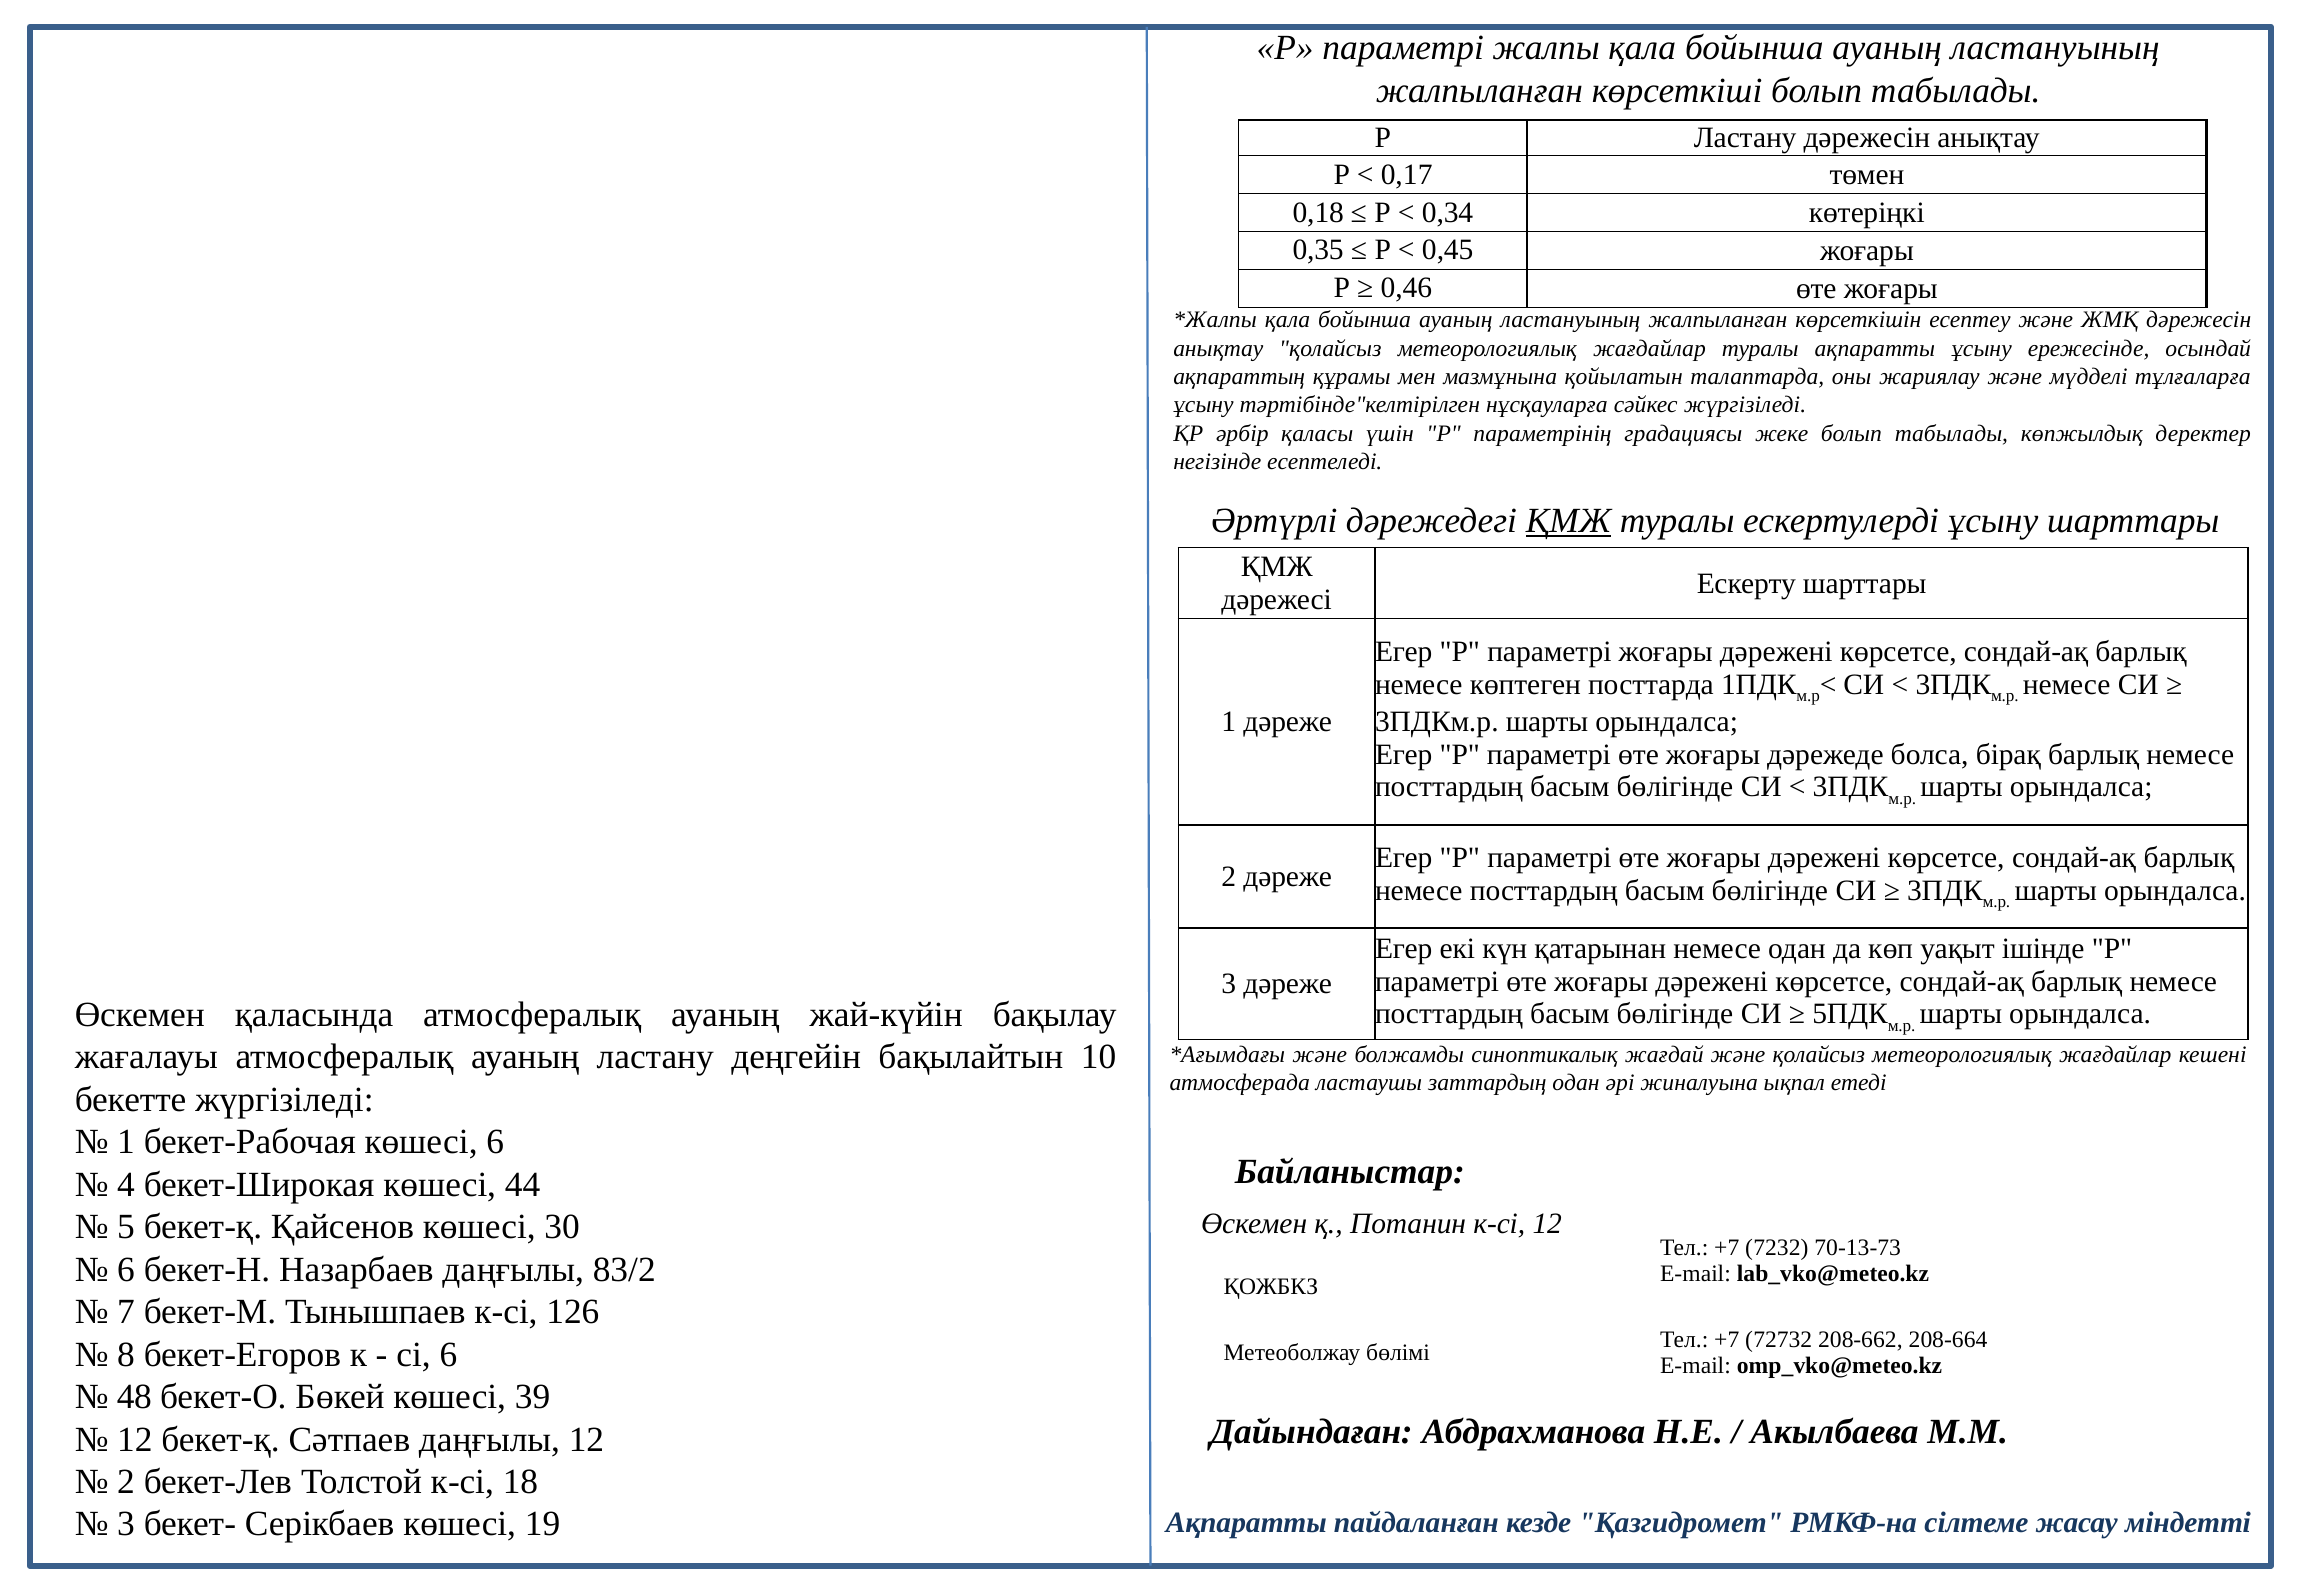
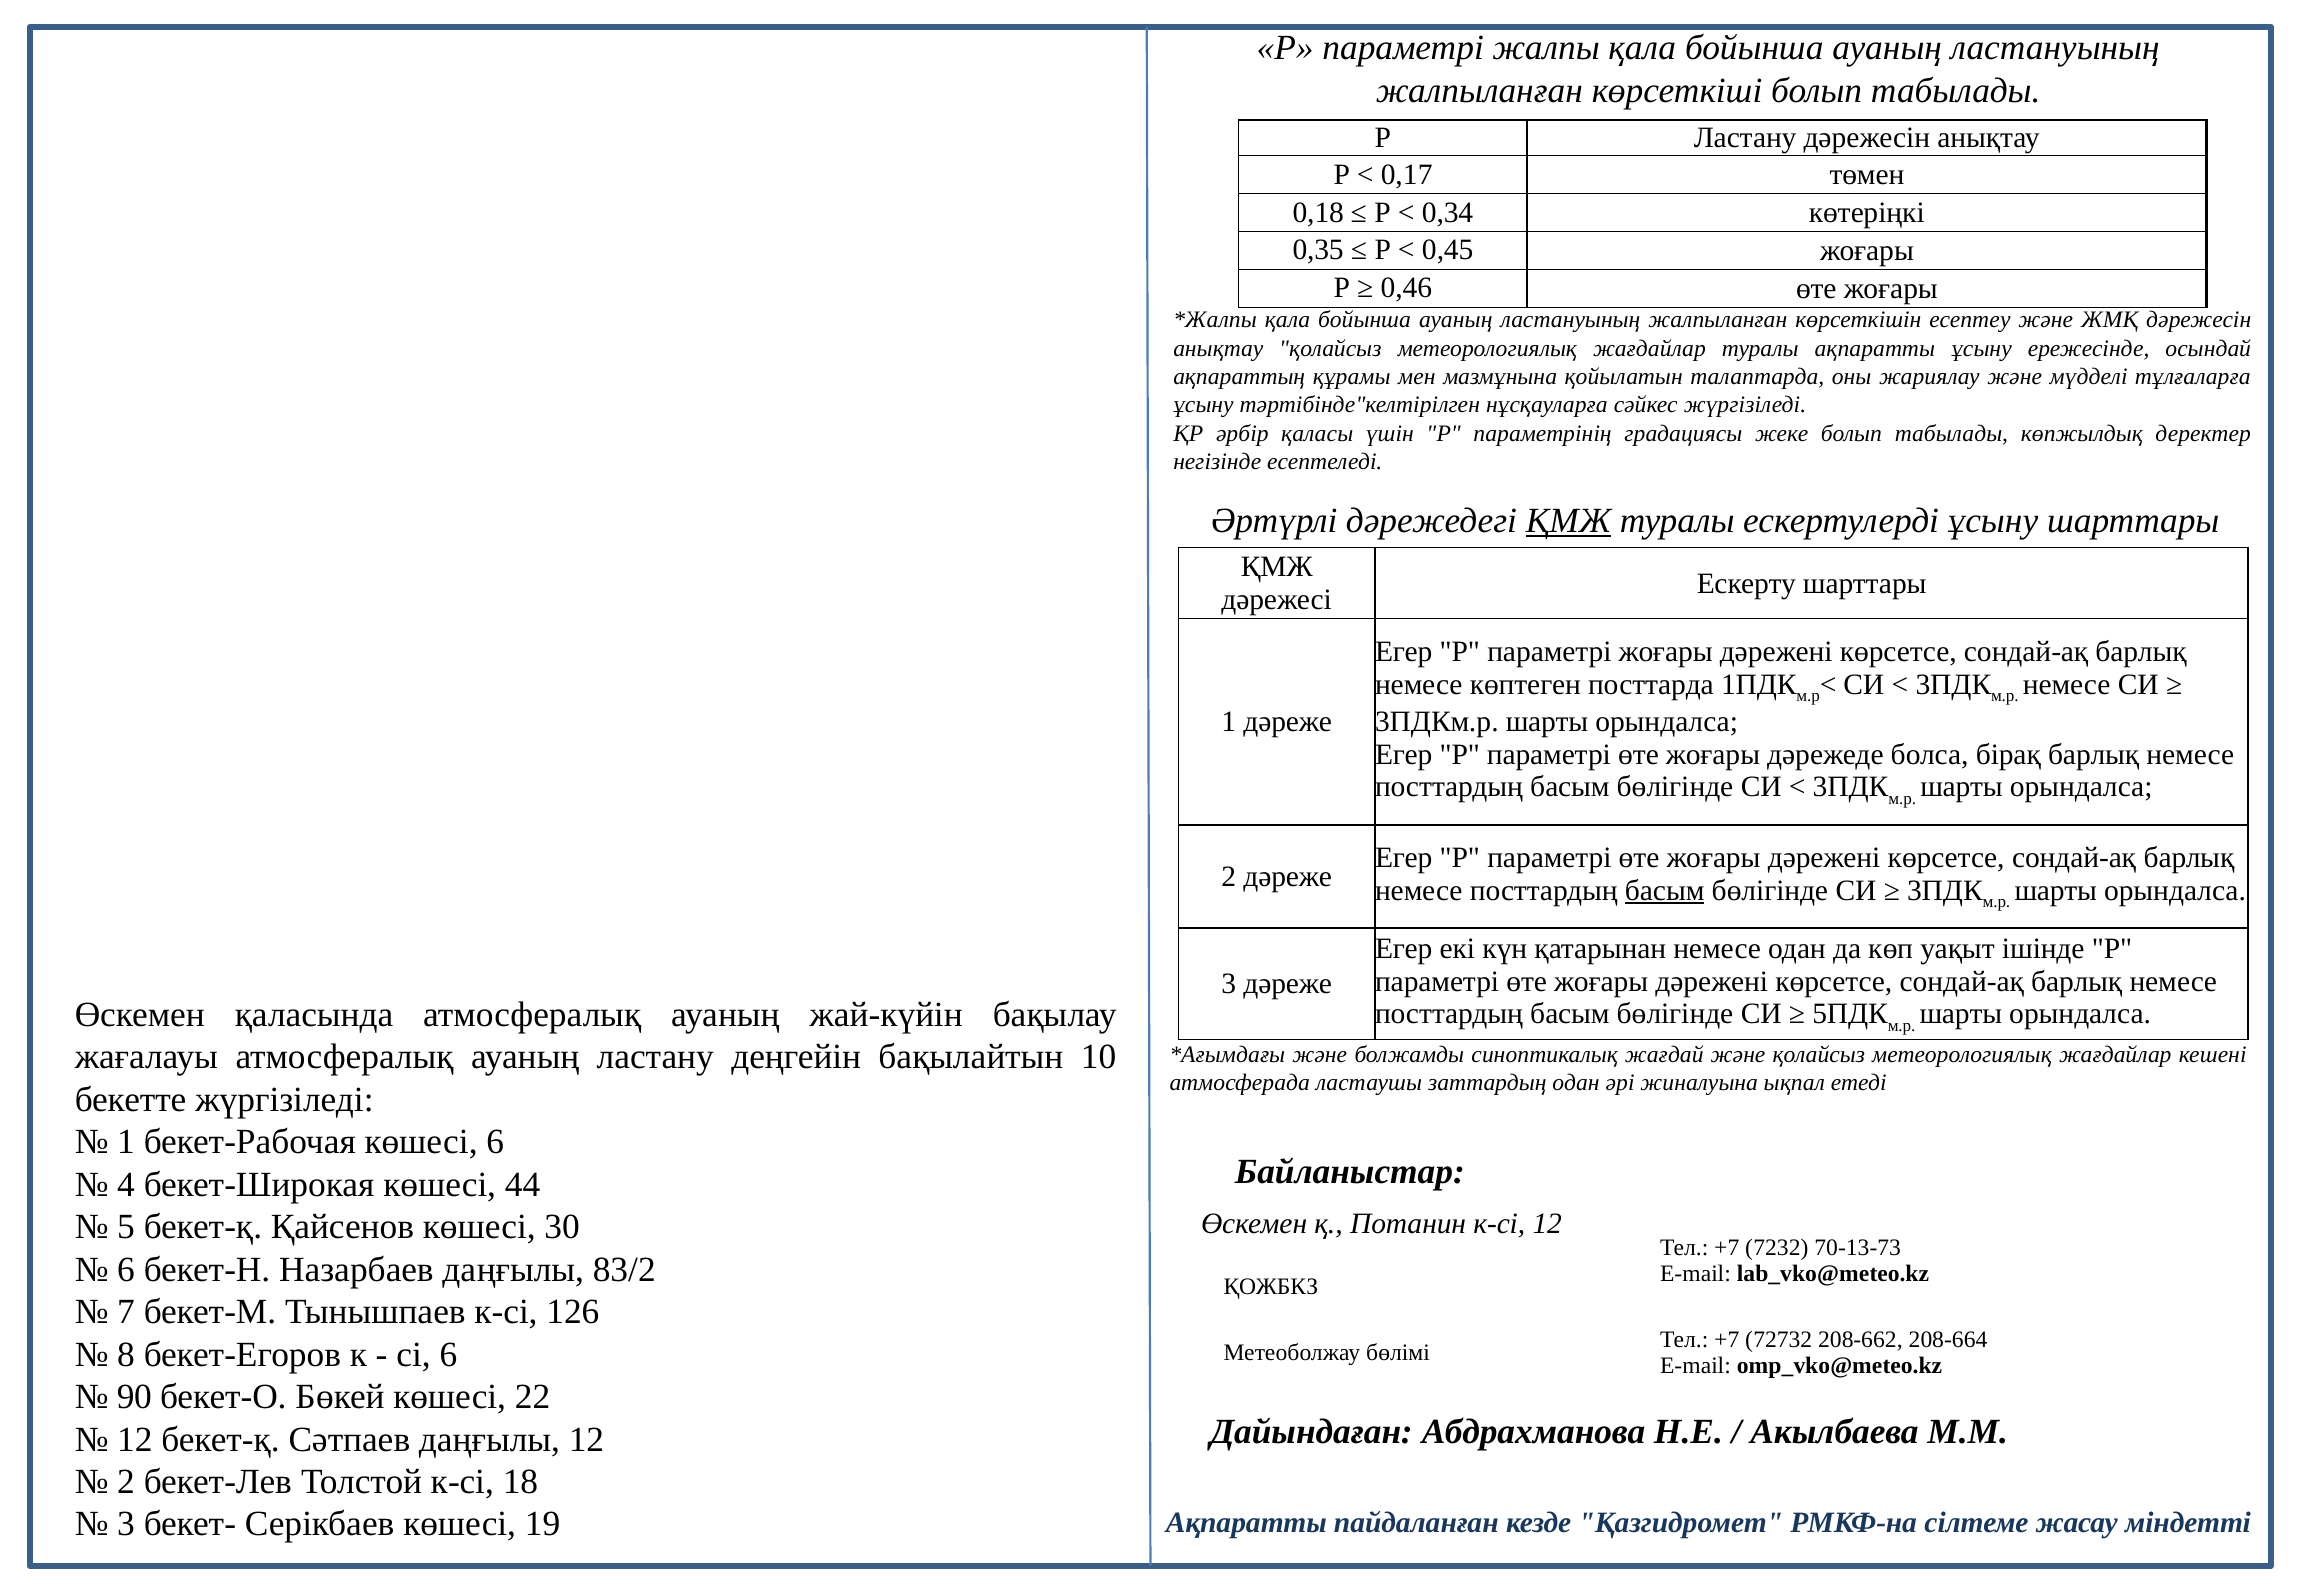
басым at (1665, 890) underline: none -> present
48: 48 -> 90
39: 39 -> 22
